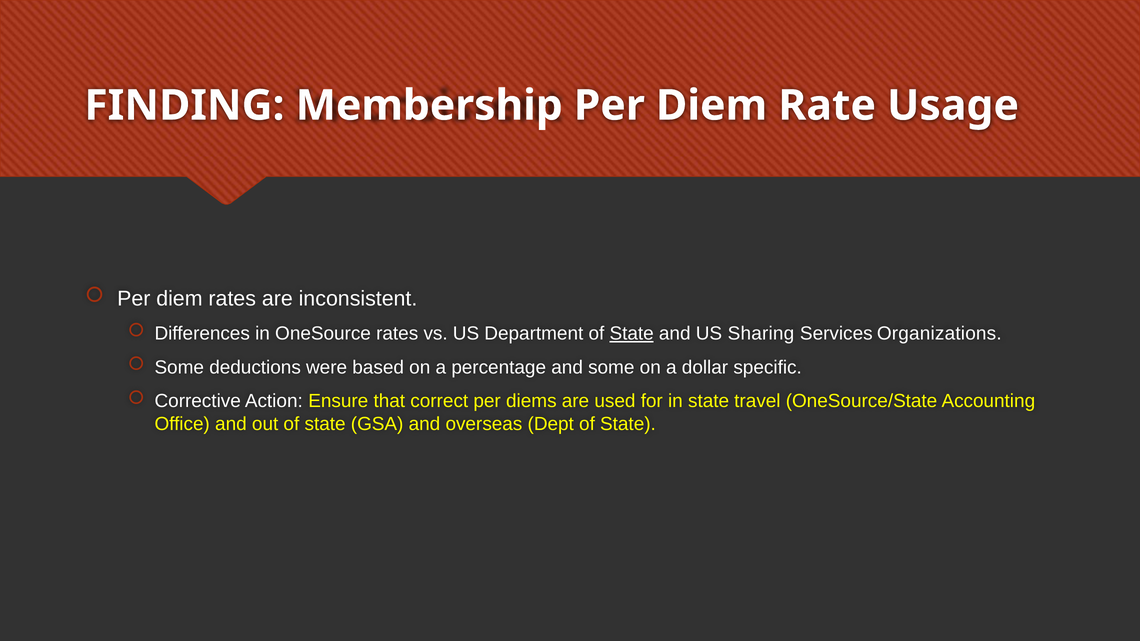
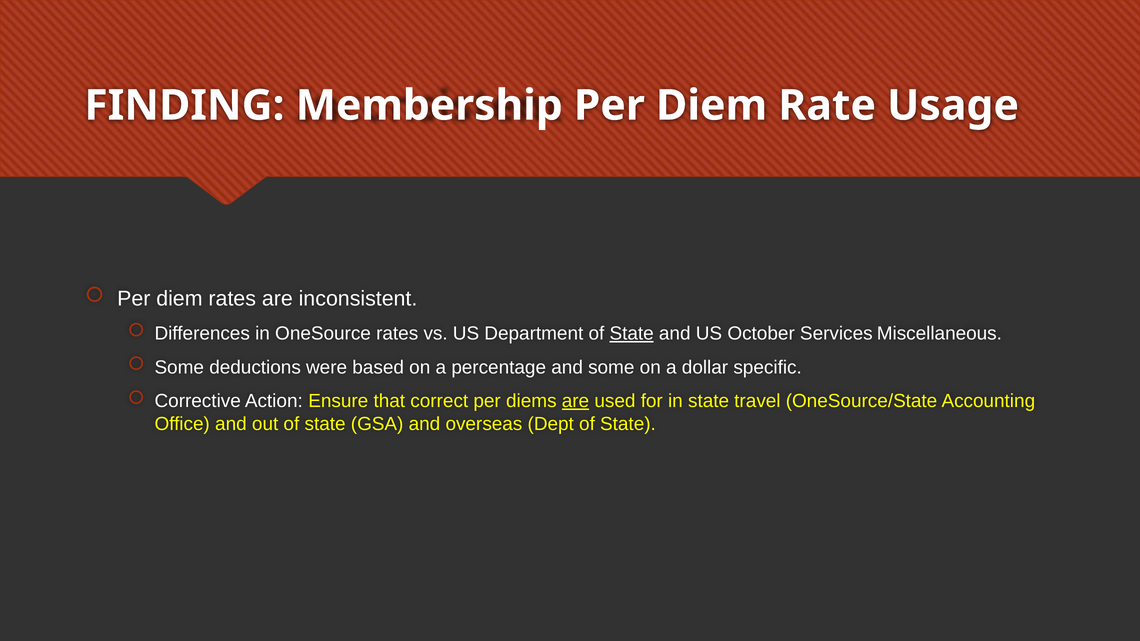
Sharing: Sharing -> October
Organizations: Organizations -> Miscellaneous
are at (575, 401) underline: none -> present
